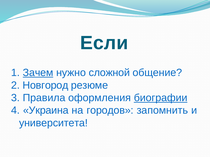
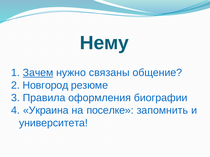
Если: Если -> Нему
сложной: сложной -> связаны
биографии underline: present -> none
городов: городов -> поселке
